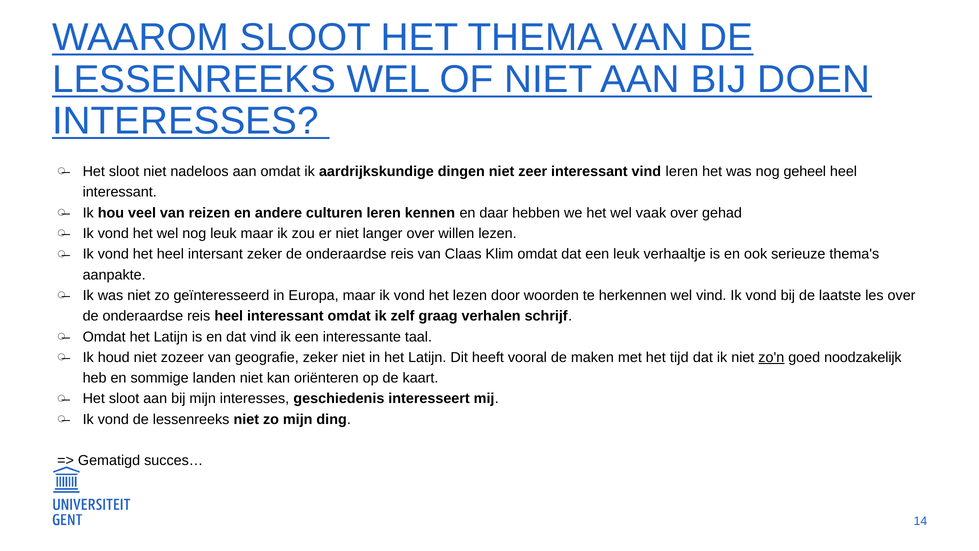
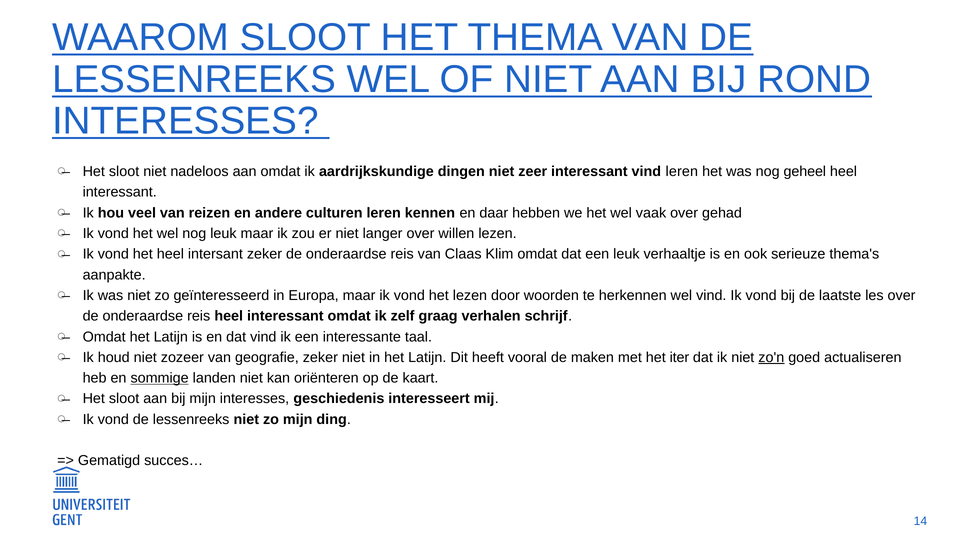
DOEN: DOEN -> ROND
tijd: tijd -> iter
noodzakelijk: noodzakelijk -> actualiseren
sommige underline: none -> present
